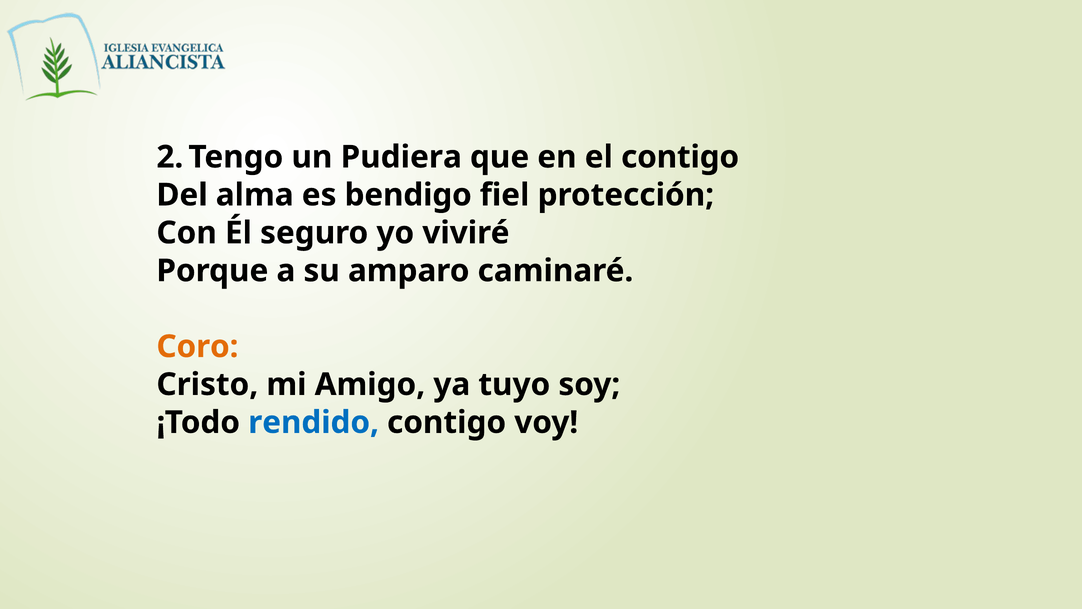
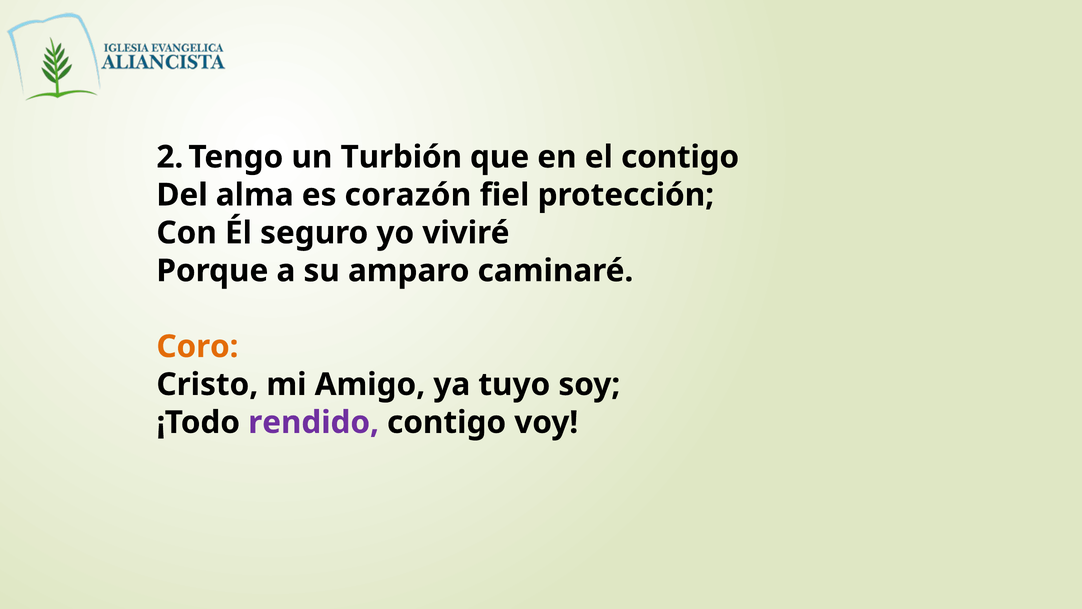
Pudiera: Pudiera -> Turbión
bendigo: bendigo -> corazón
rendido colour: blue -> purple
